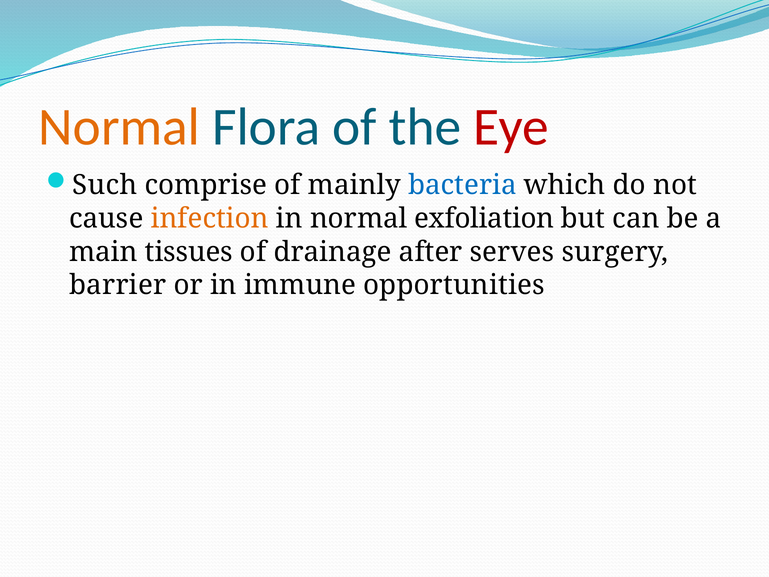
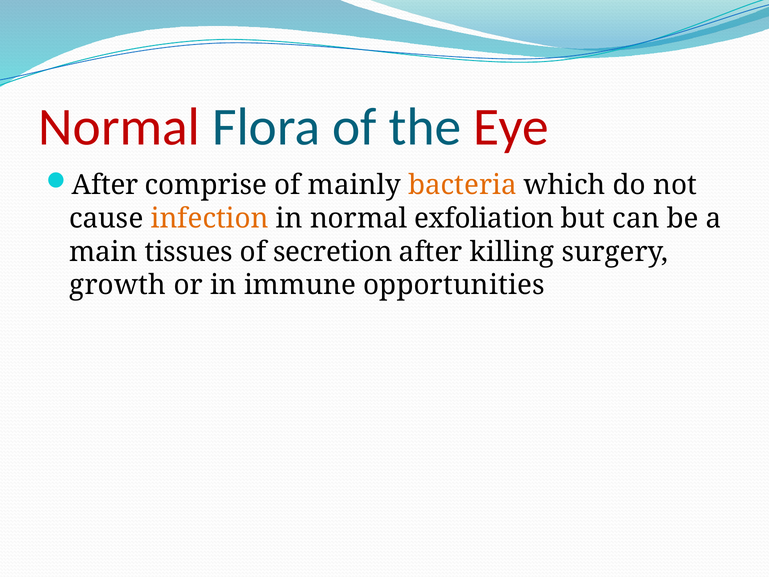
Normal at (119, 127) colour: orange -> red
Such at (105, 185): Such -> After
bacteria colour: blue -> orange
drainage: drainage -> secretion
serves: serves -> killing
barrier: barrier -> growth
